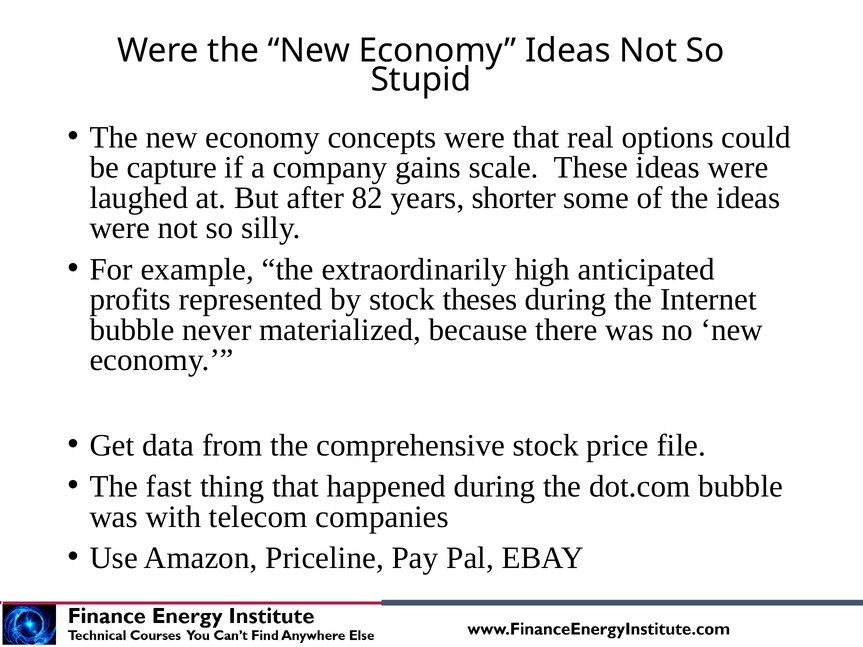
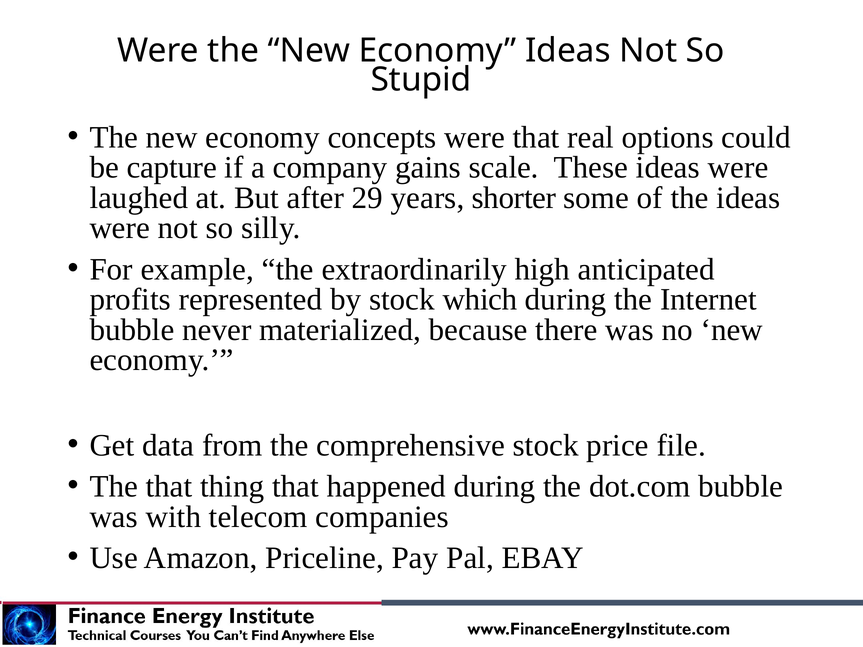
82: 82 -> 29
theses: theses -> which
The fast: fast -> that
